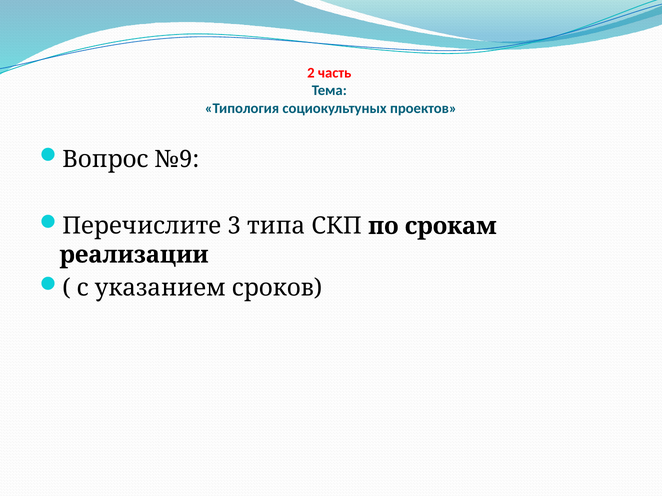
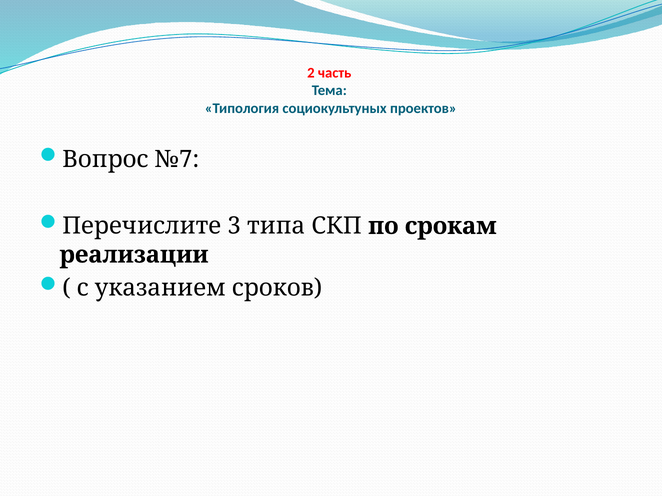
№9: №9 -> №7
